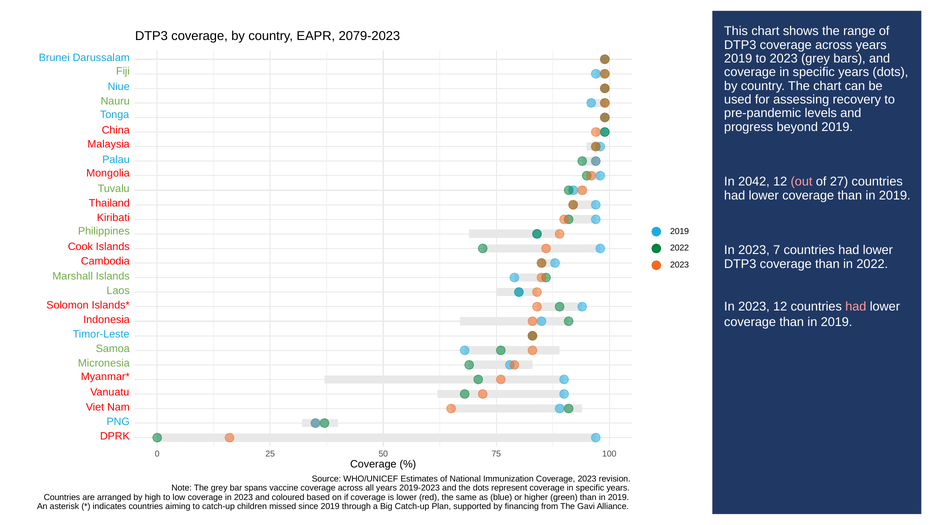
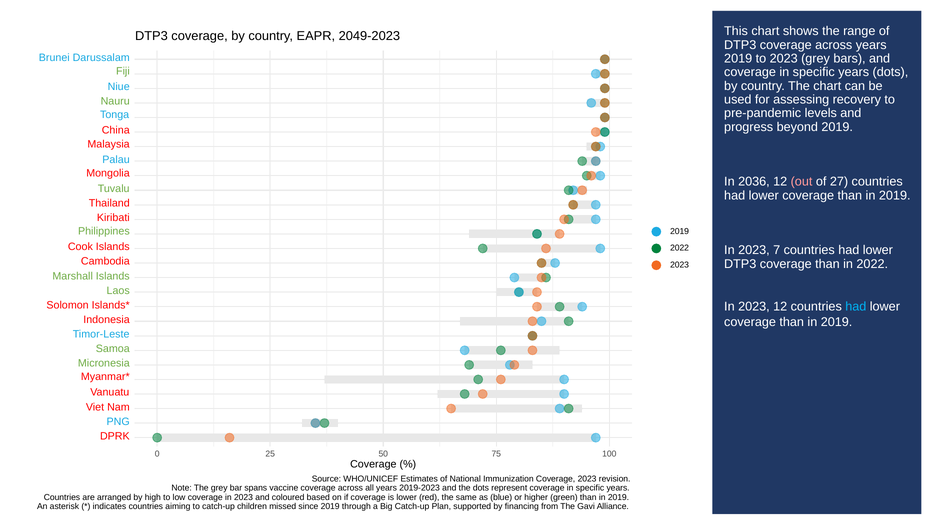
2079-2023: 2079-2023 -> 2049-2023
2042: 2042 -> 2036
had at (856, 307) colour: pink -> light blue
